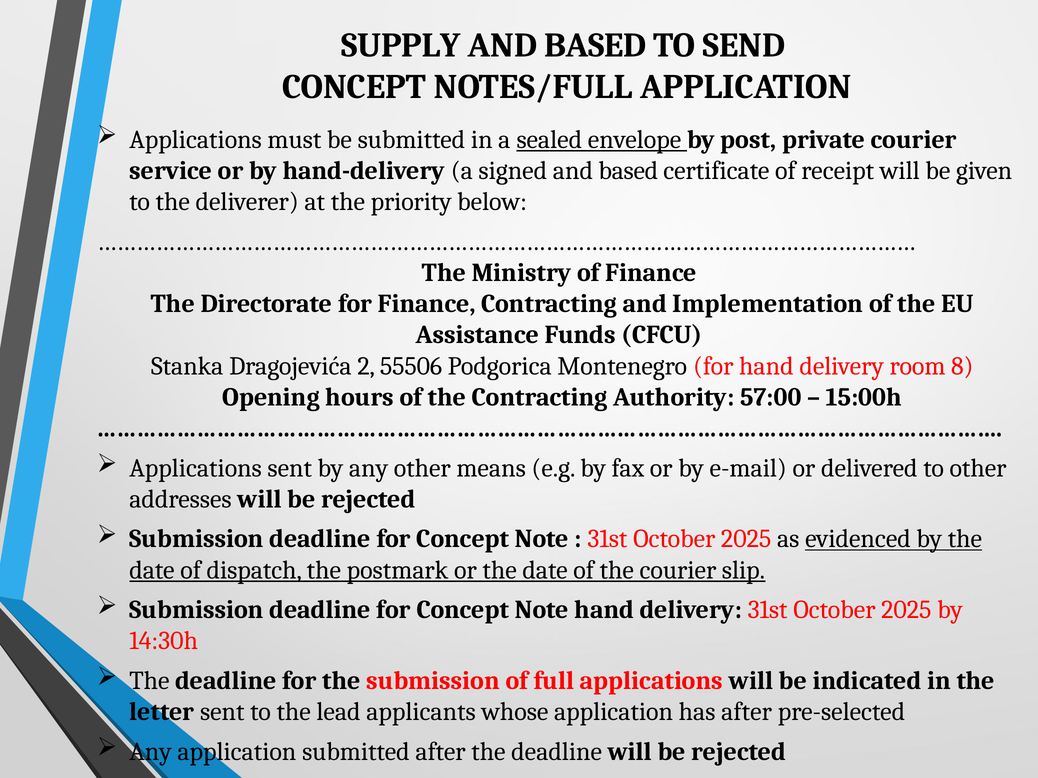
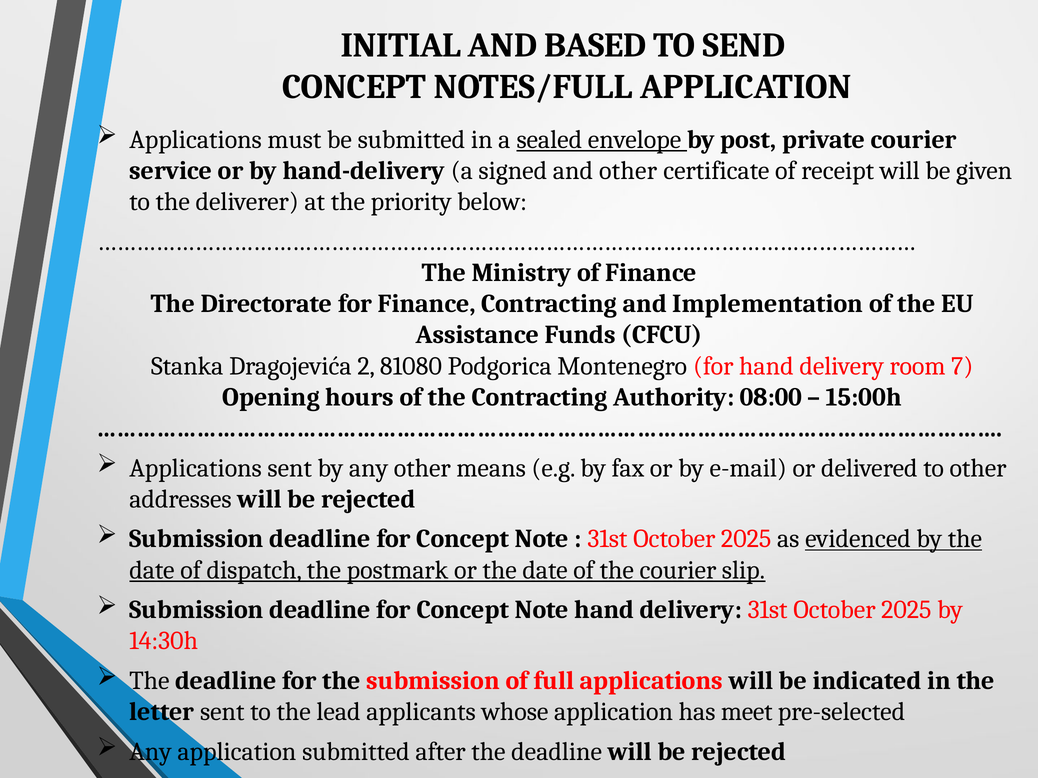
SUPPLY: SUPPLY -> INITIAL
signed and based: based -> other
55506: 55506 -> 81080
8: 8 -> 7
57:00: 57:00 -> 08:00
has after: after -> meet
